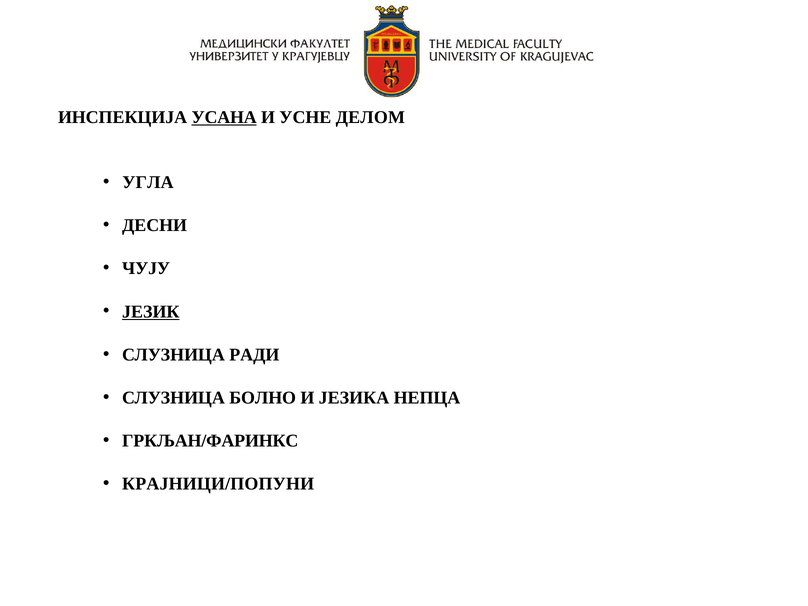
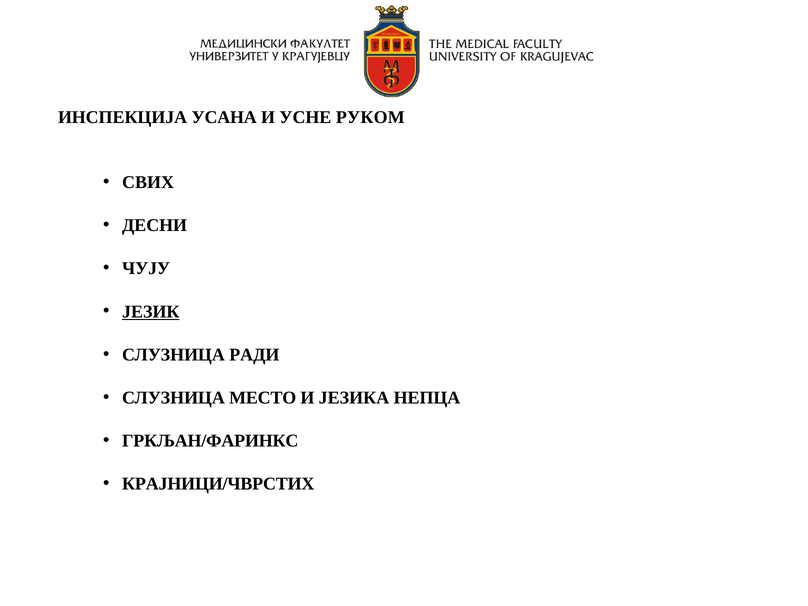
УСАНА underline: present -> none
ДЕЛОМ: ДЕЛОМ -> РУКОМ
УГЛА: УГЛА -> СВИХ
БОЛНО: БОЛНО -> МЕСТО
КРАЈНИЦИ/ПОПУНИ: КРАЈНИЦИ/ПОПУНИ -> КРАЈНИЦИ/ЧВРСТИХ
